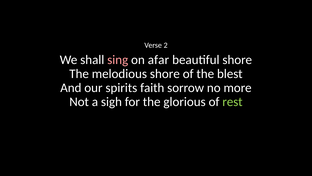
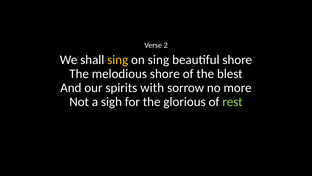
sing at (118, 60) colour: pink -> yellow
on afar: afar -> sing
faith: faith -> with
